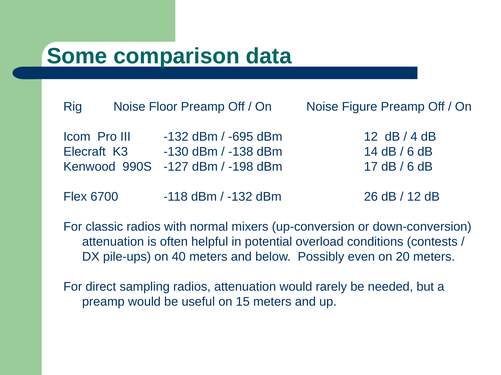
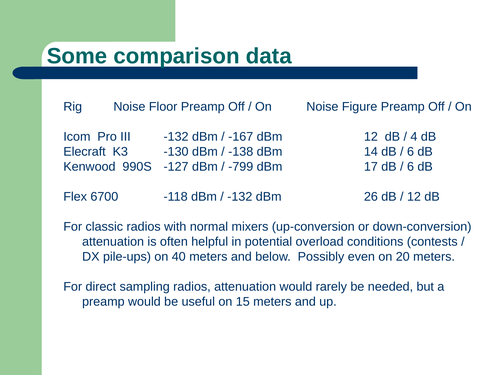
-695: -695 -> -167
-198: -198 -> -799
